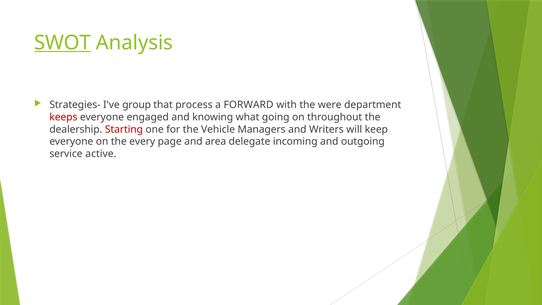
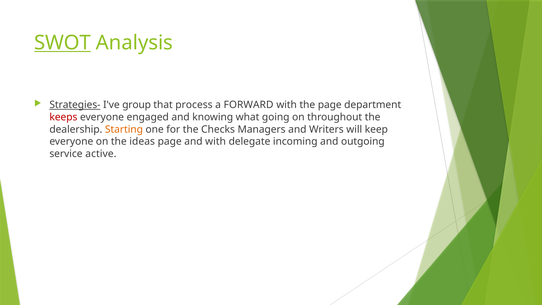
Strategies- underline: none -> present
the were: were -> page
Starting colour: red -> orange
Vehicle: Vehicle -> Checks
every: every -> ideas
and area: area -> with
